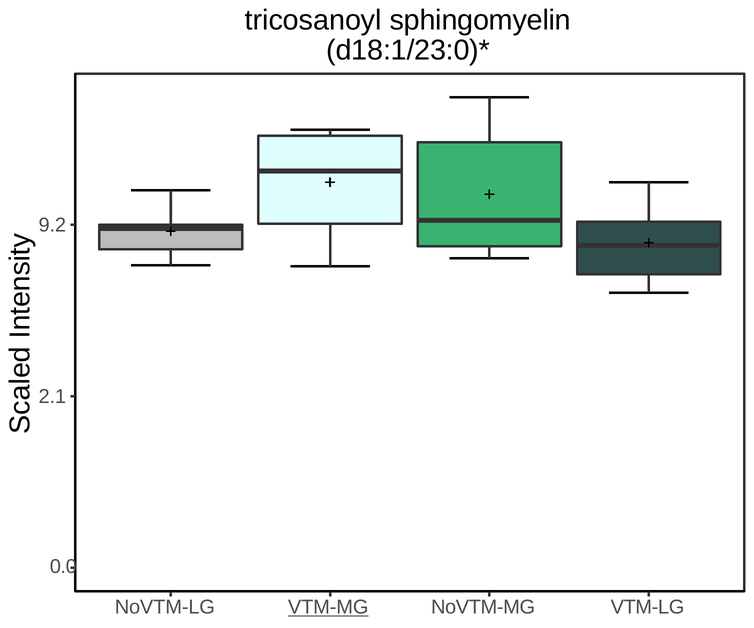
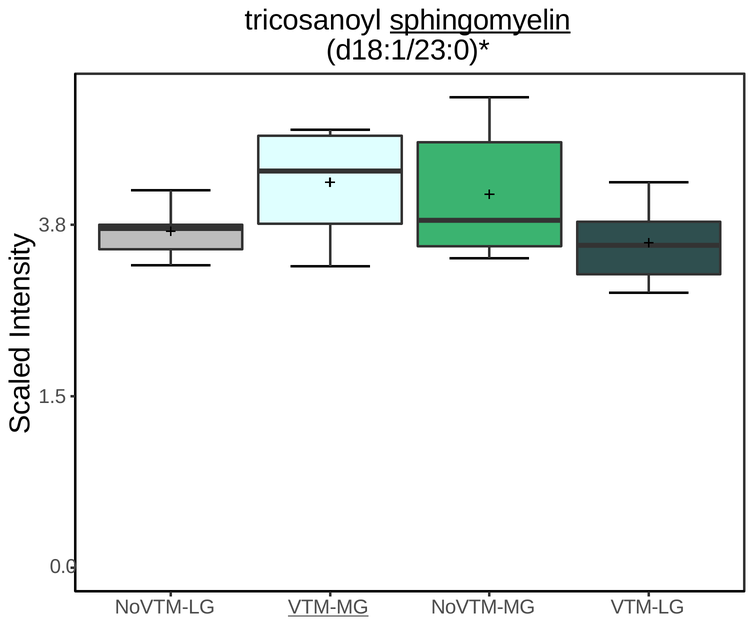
sphingomyelin underline: none -> present
9.2: 9.2 -> 3.8
2.1: 2.1 -> 1.5
